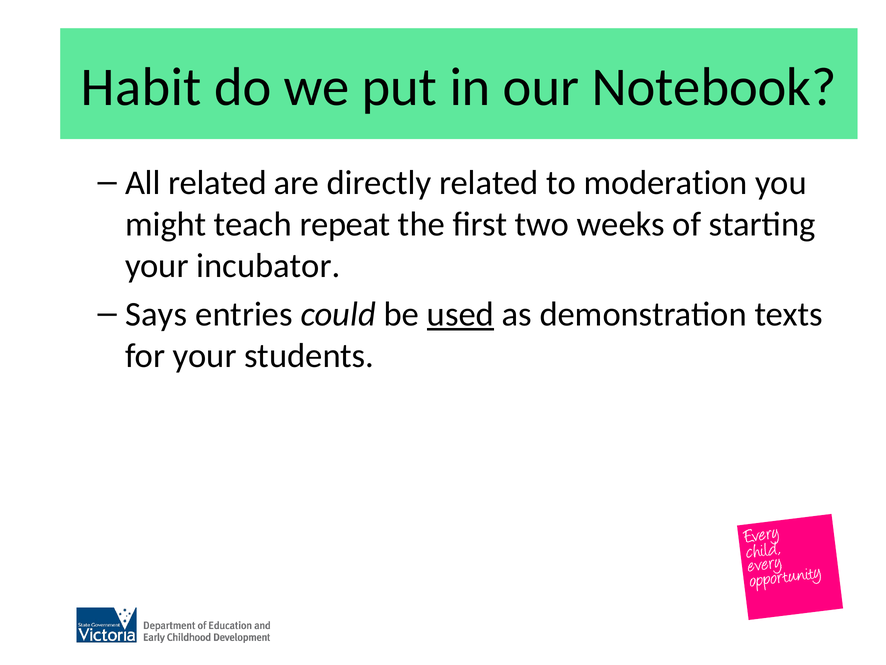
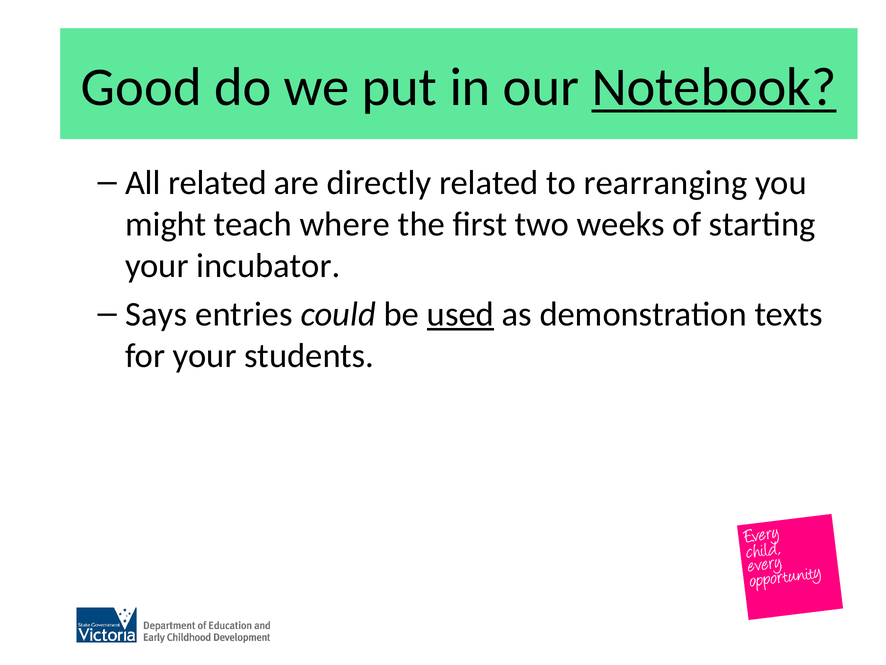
Habit: Habit -> Good
Notebook underline: none -> present
moderation: moderation -> rearranging
repeat: repeat -> where
